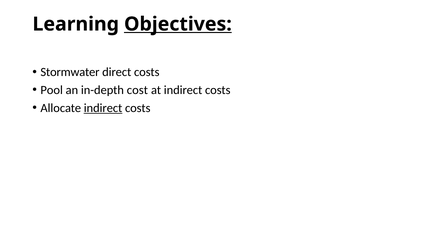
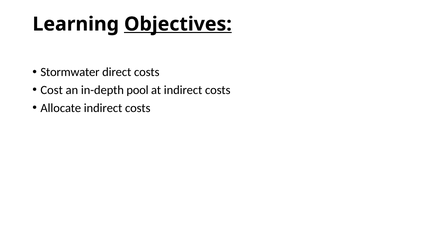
Pool: Pool -> Cost
cost: cost -> pool
indirect at (103, 108) underline: present -> none
